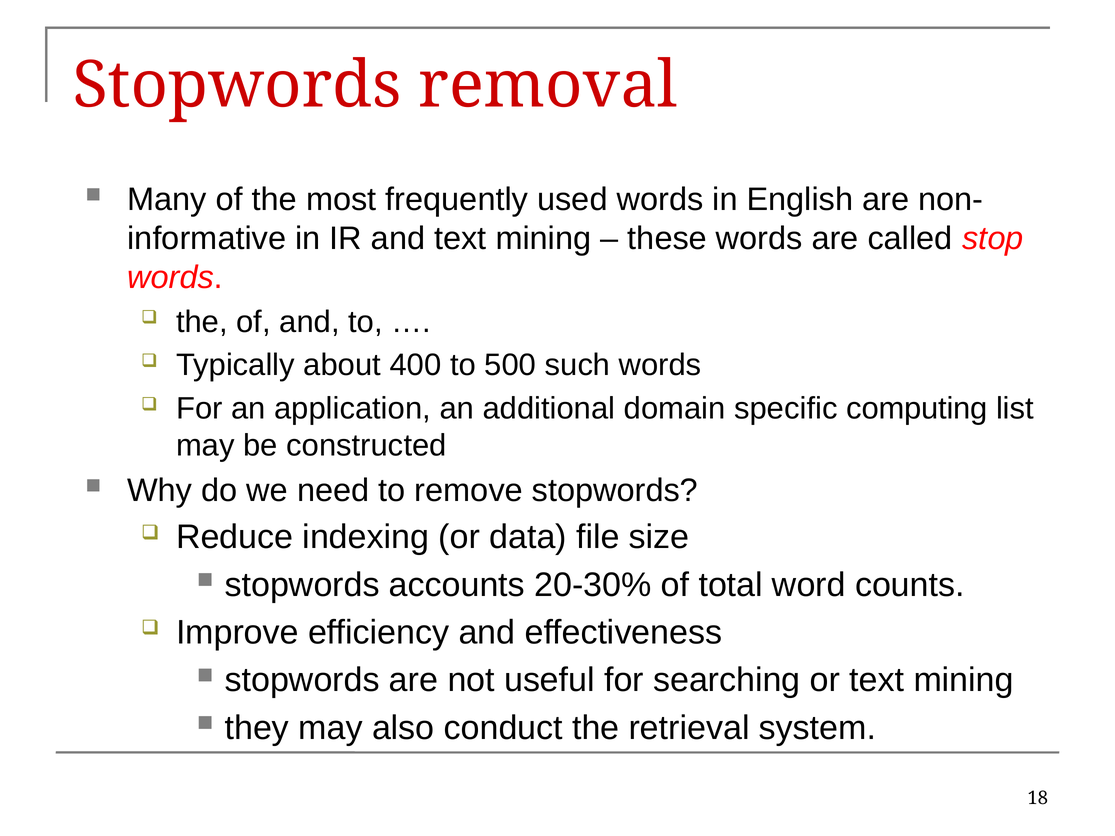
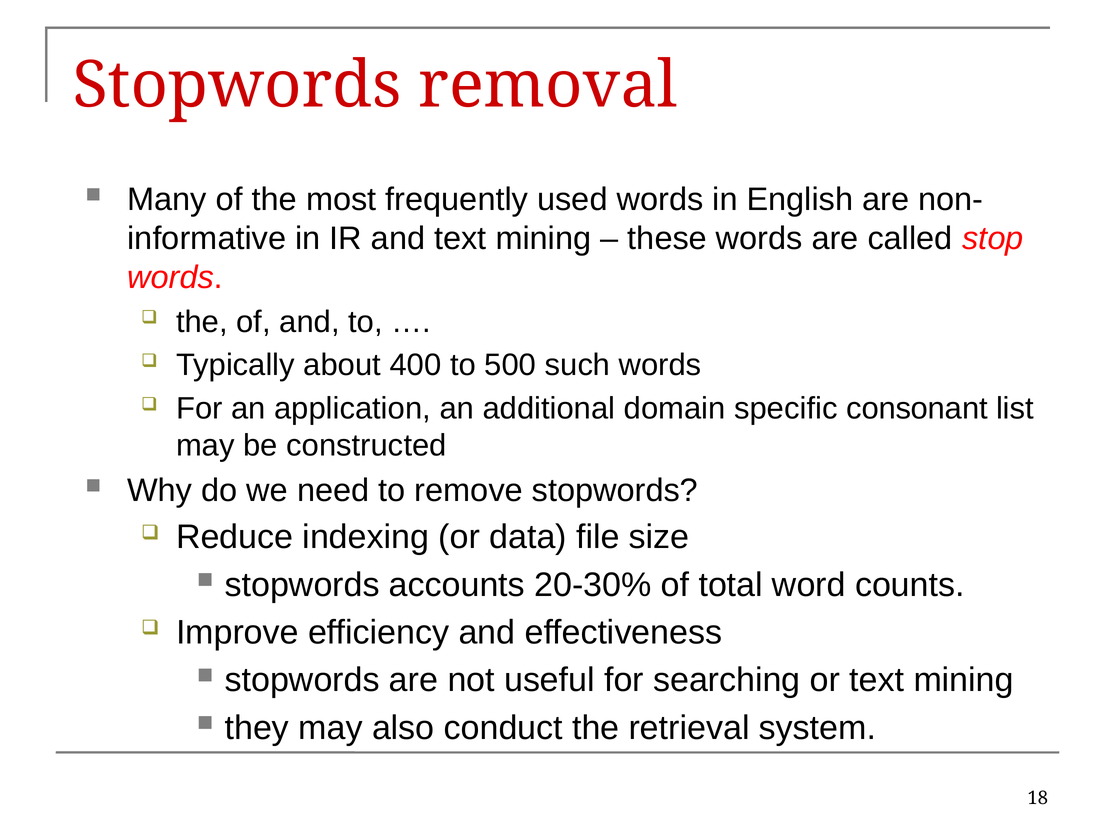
computing: computing -> consonant
